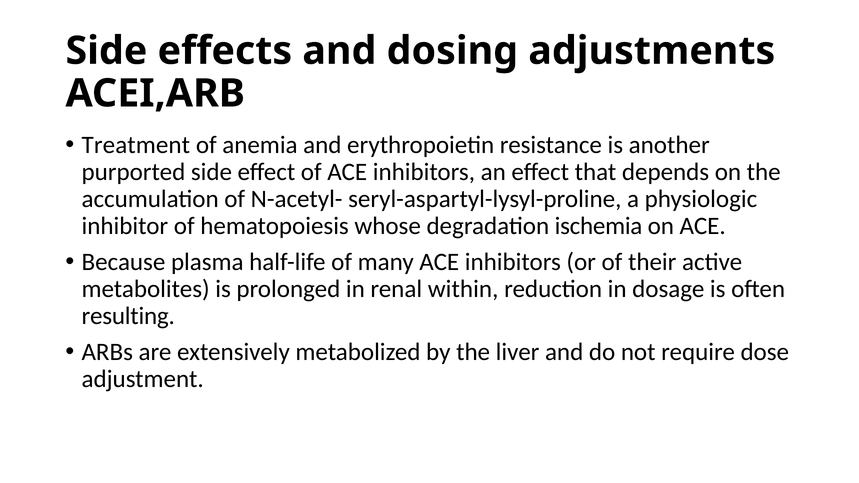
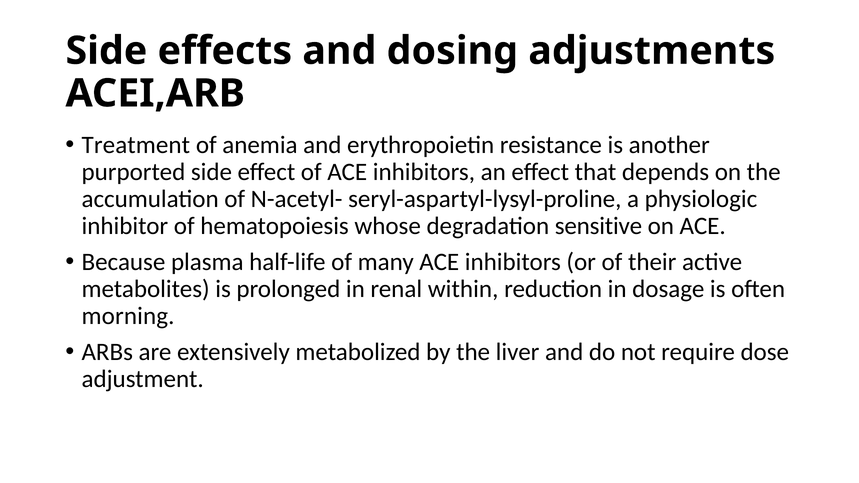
ischemia: ischemia -> sensitive
resulting: resulting -> morning
